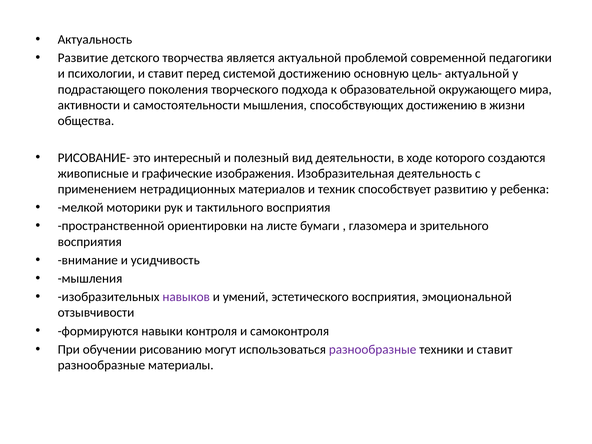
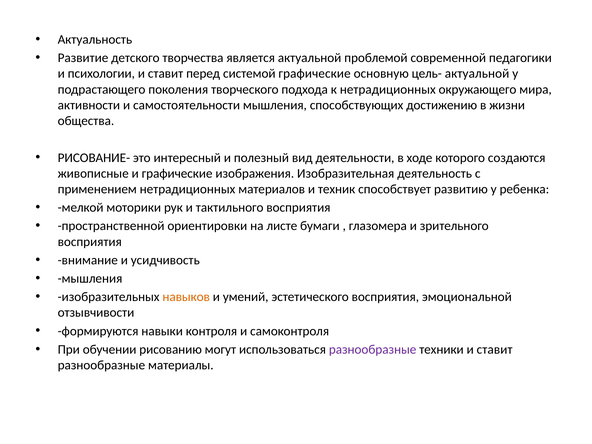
системой достижению: достижению -> графические
к образовательной: образовательной -> нетрадиционных
навыков colour: purple -> orange
